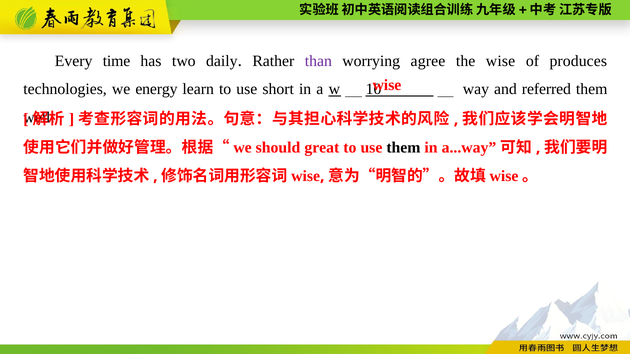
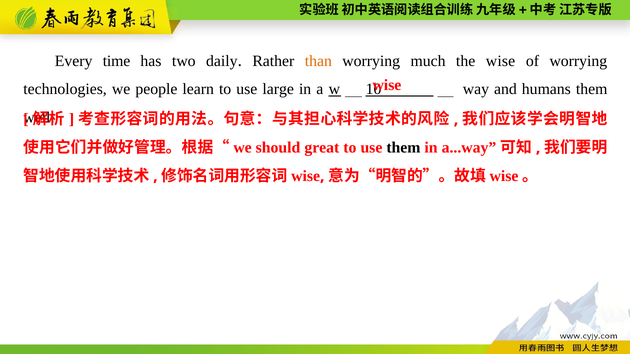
than colour: purple -> orange
agree: agree -> much
of produces: produces -> worrying
energy: energy -> people
short: short -> large
referred: referred -> humans
